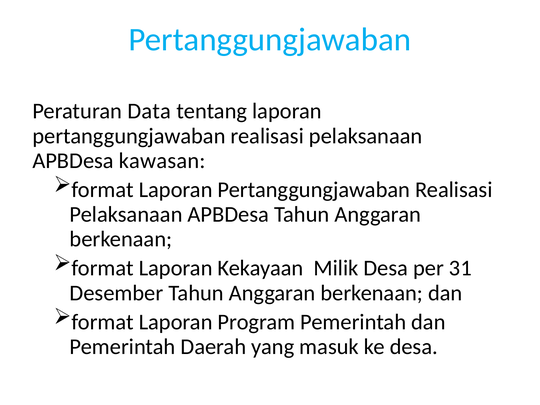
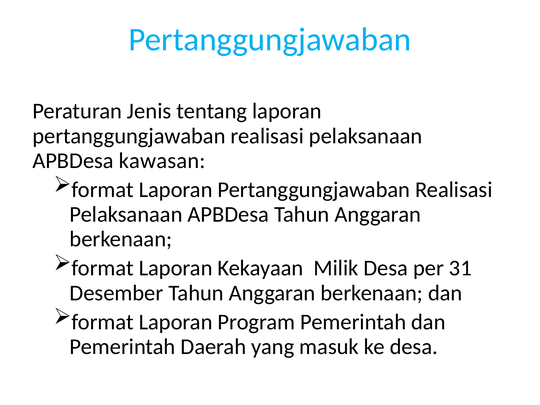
Data: Data -> Jenis
